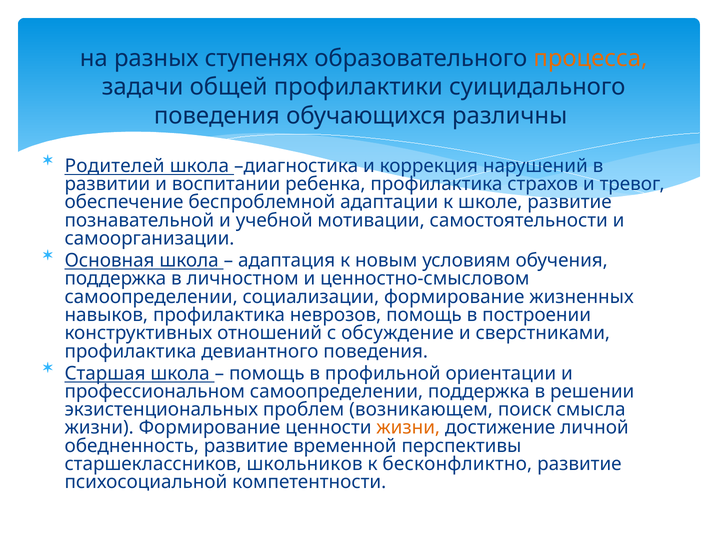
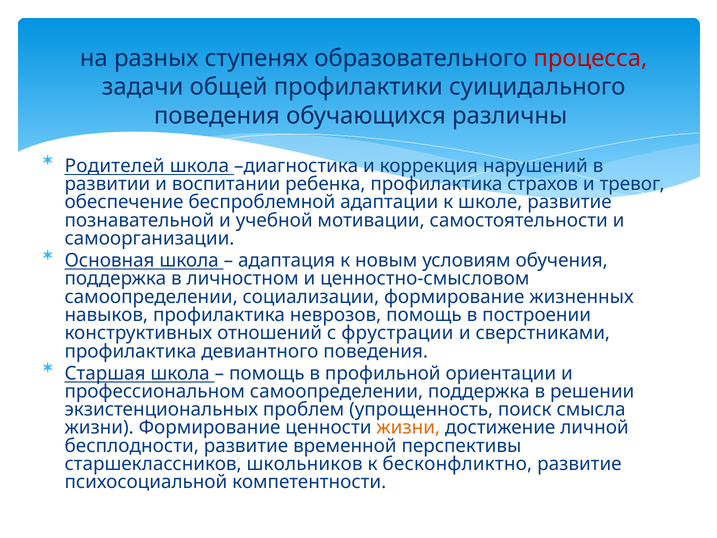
процесса colour: orange -> red
обсуждение: обсуждение -> фрустрации
возникающем: возникающем -> упрощенность
обедненность: обедненность -> бесплодности
